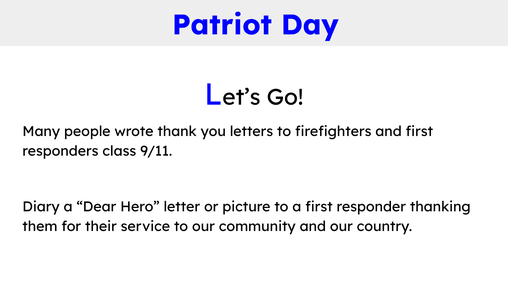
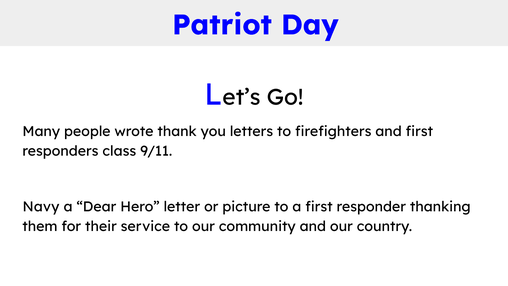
Diary: Diary -> Navy
